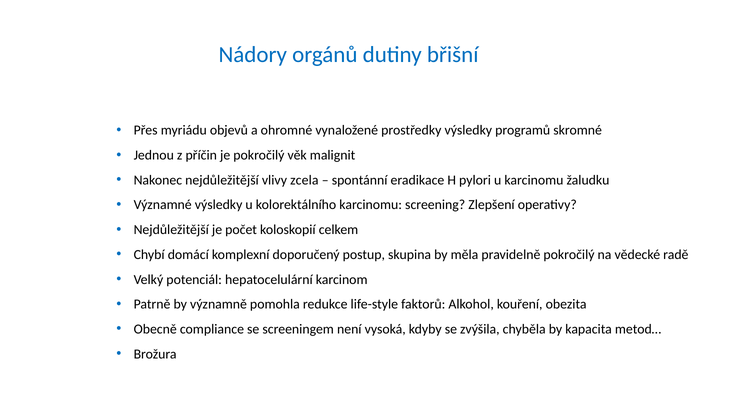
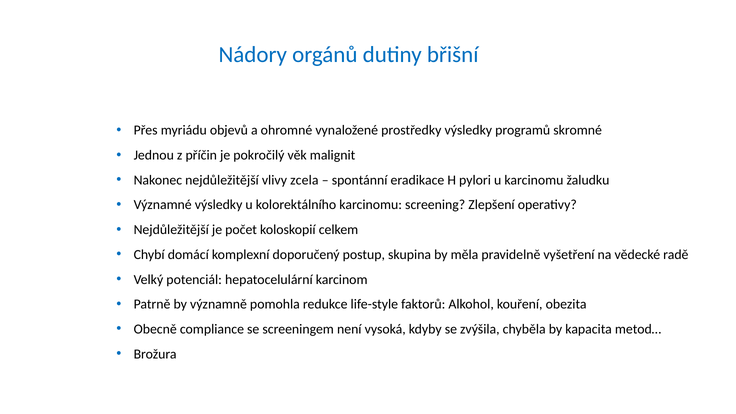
pravidelně pokročilý: pokročilý -> vyšetření
